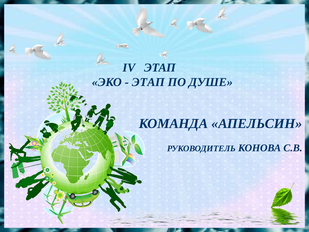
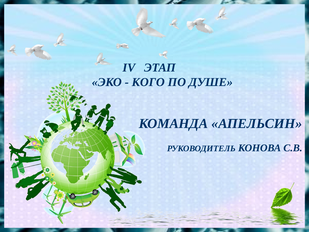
ЭТАП at (148, 82): ЭТАП -> КОГО
